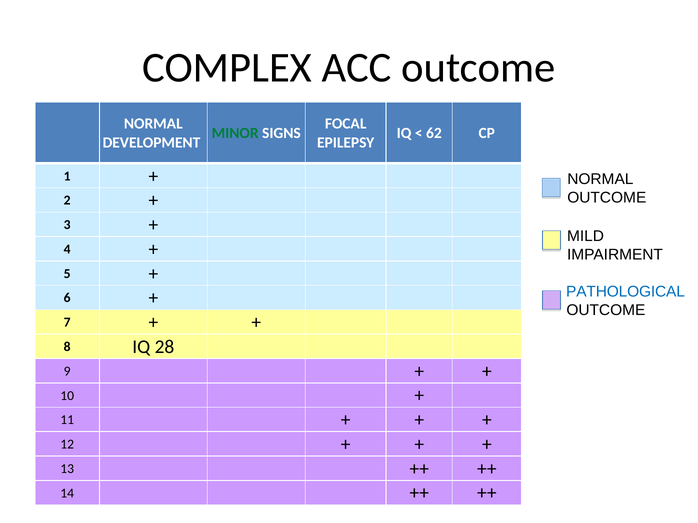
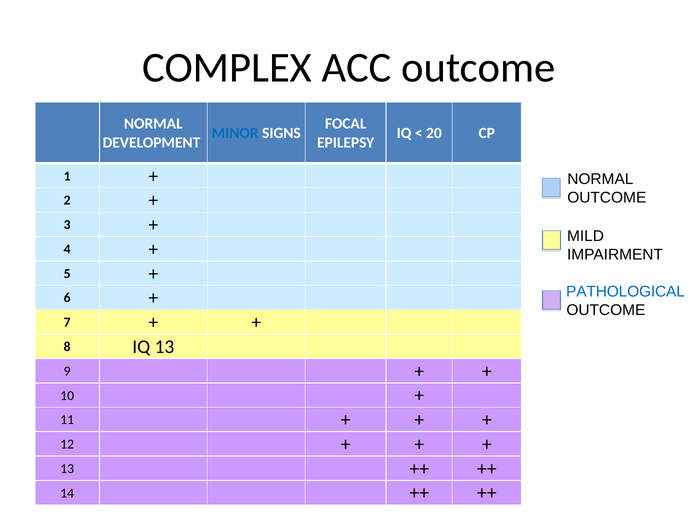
MINOR colour: green -> blue
62: 62 -> 20
IQ 28: 28 -> 13
